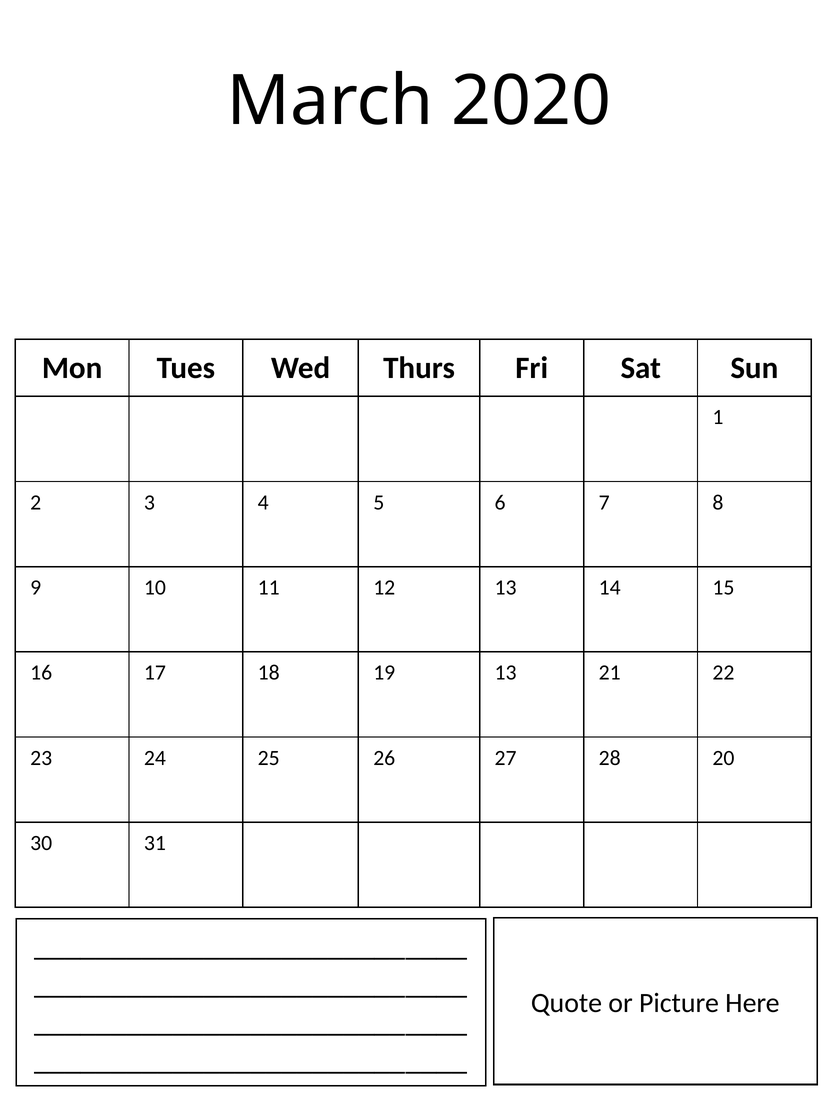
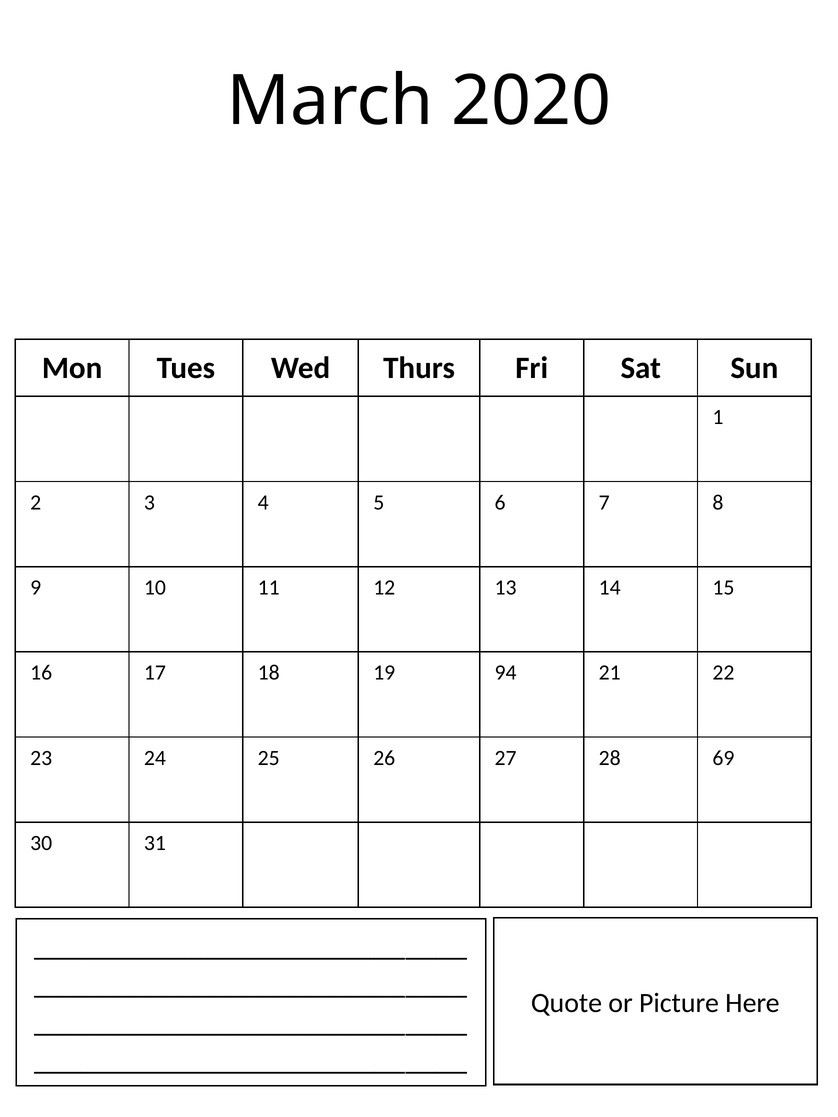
19 13: 13 -> 94
20: 20 -> 69
